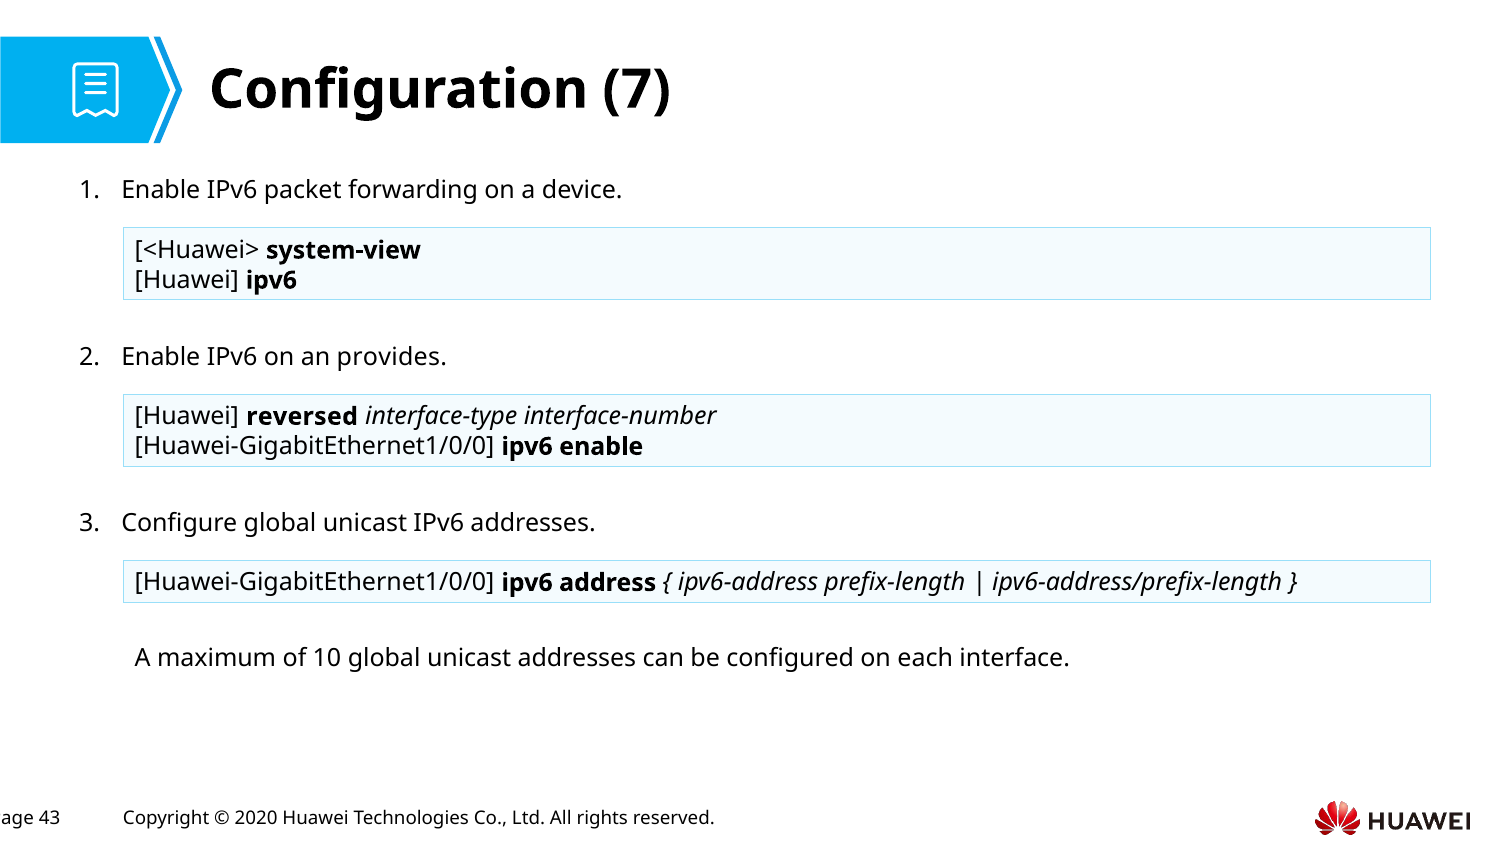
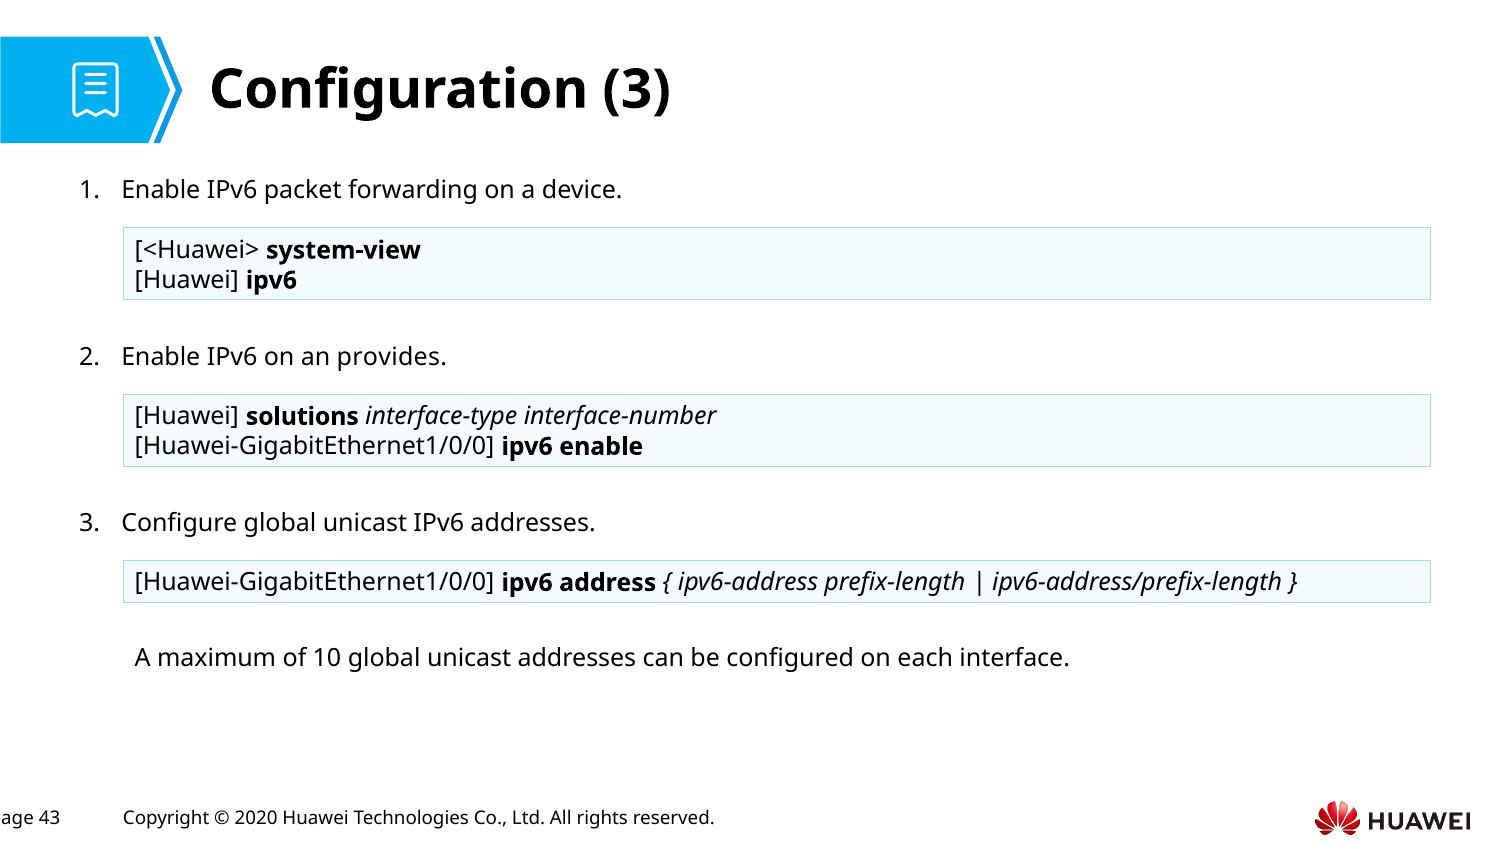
Configuration 7: 7 -> 3
reversed: reversed -> solutions
